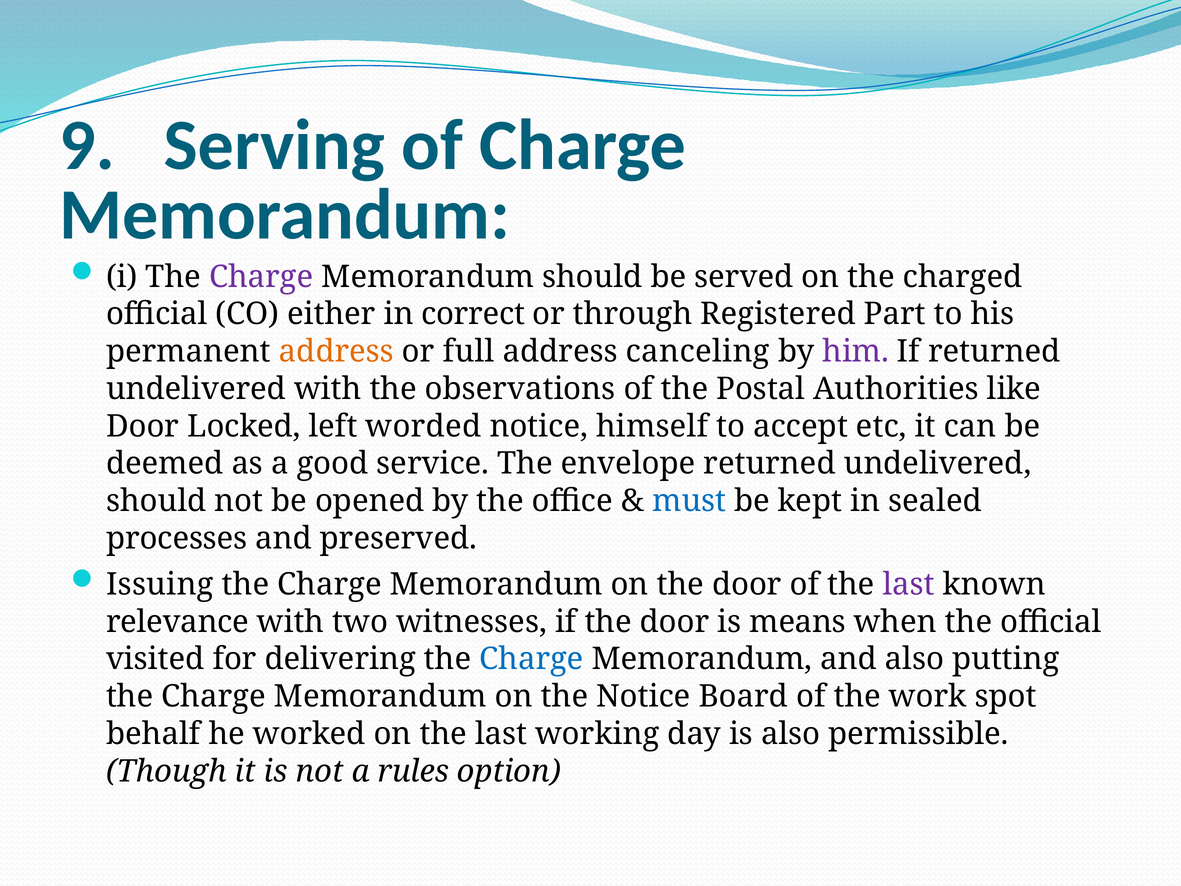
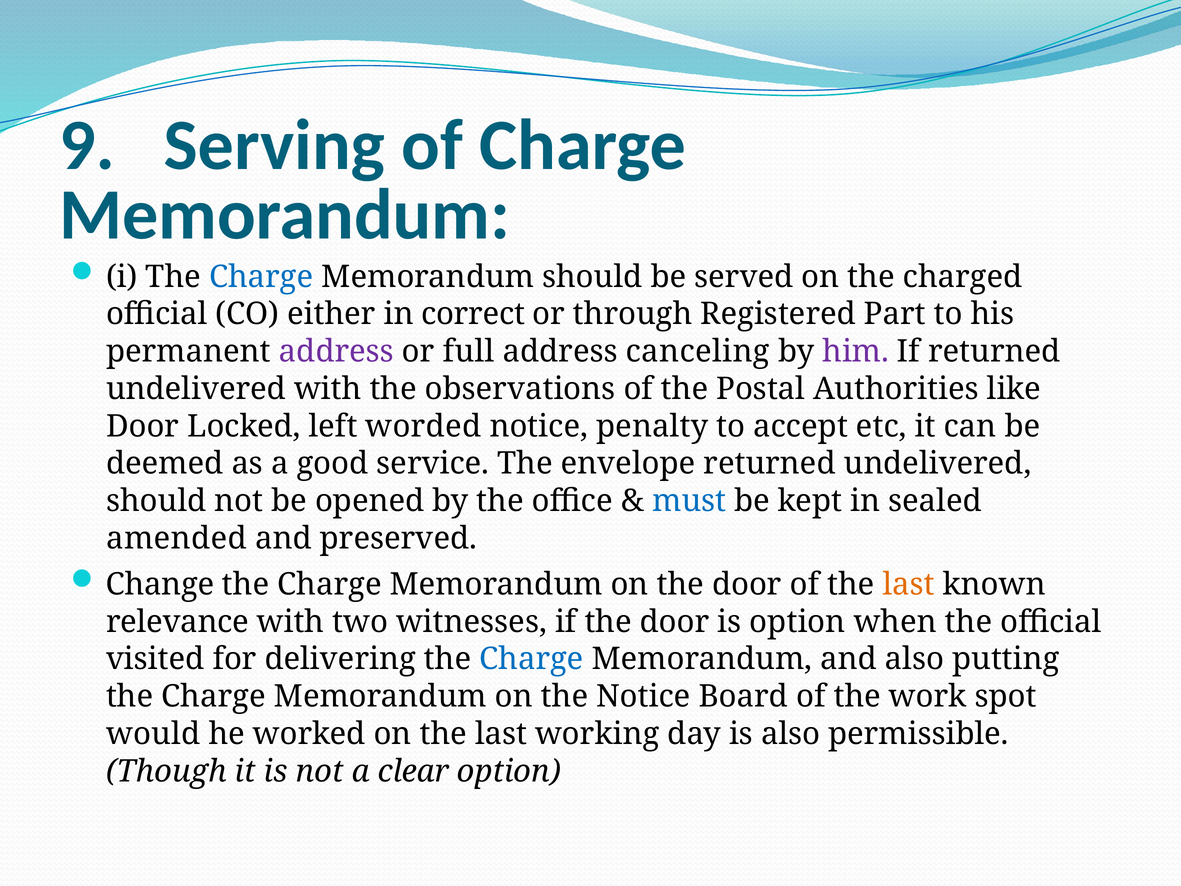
Charge at (261, 277) colour: purple -> blue
address at (336, 351) colour: orange -> purple
himself: himself -> penalty
processes: processes -> amended
Issuing: Issuing -> Change
last at (909, 584) colour: purple -> orange
is means: means -> option
behalf: behalf -> would
rules: rules -> clear
